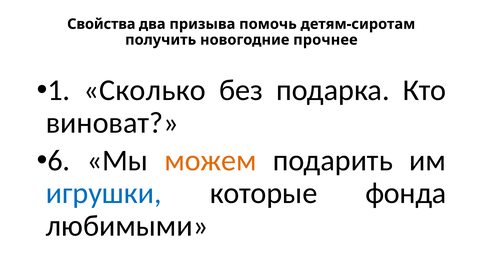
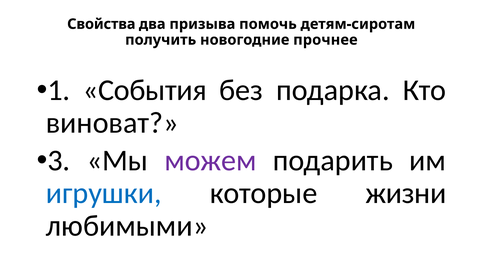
Сколько: Сколько -> События
6: 6 -> 3
можем colour: orange -> purple
фонда: фонда -> жизни
